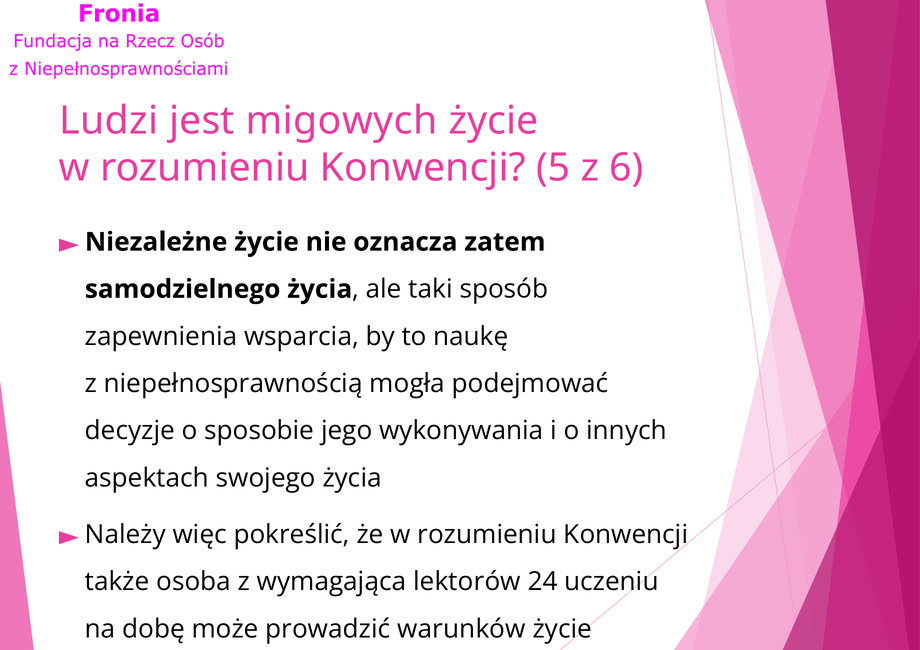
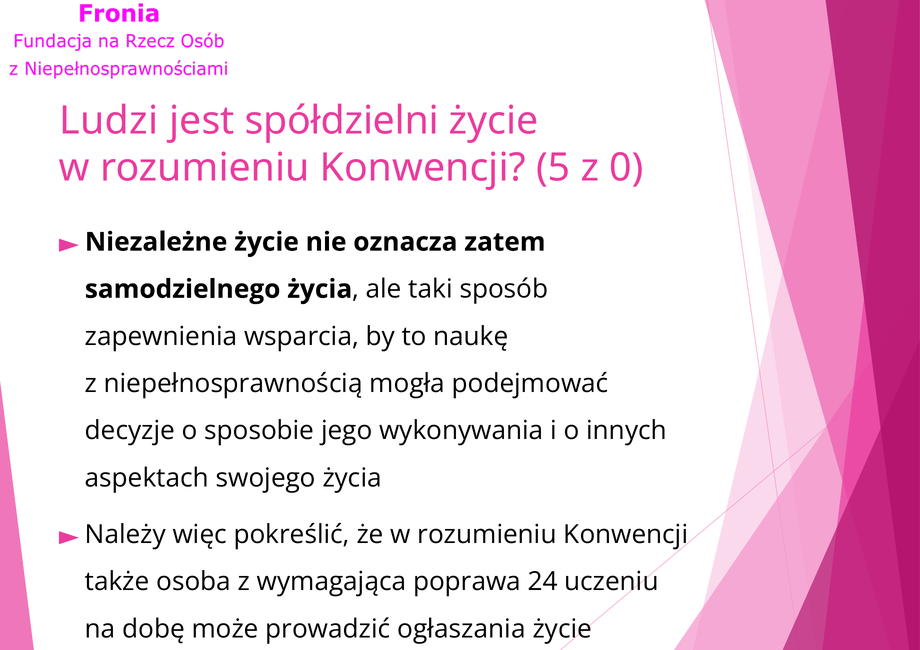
migowych: migowych -> spółdzielni
6: 6 -> 0
lektorów: lektorów -> poprawa
warunków: warunków -> ogłaszania
